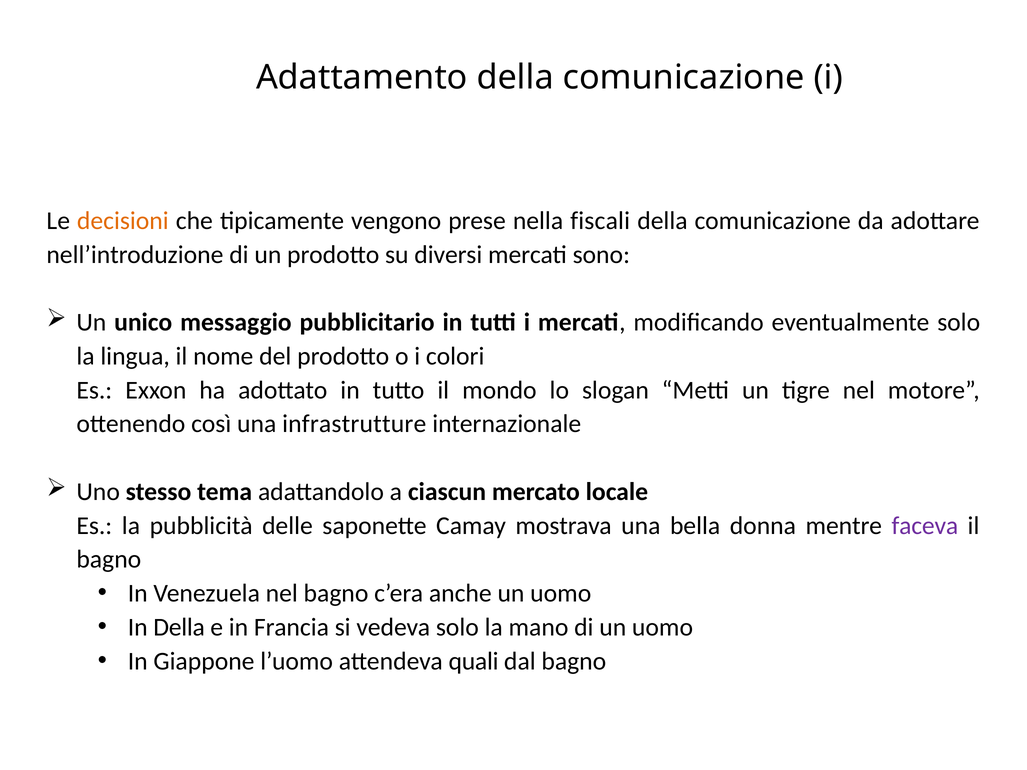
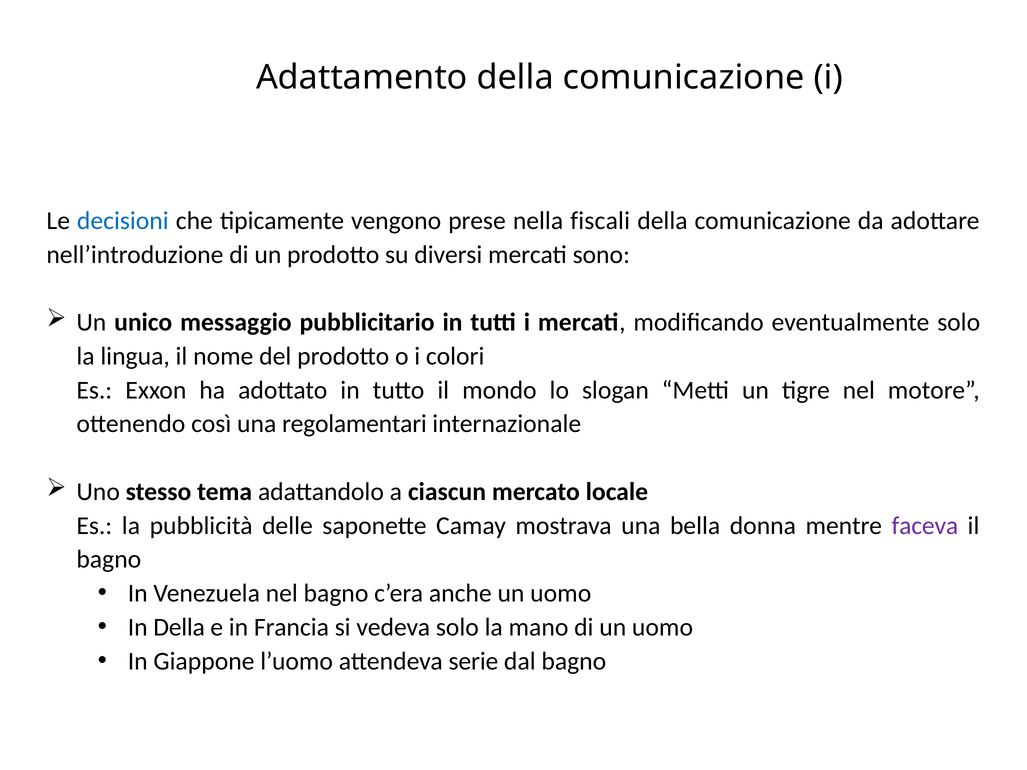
decisioni colour: orange -> blue
infrastrutture: infrastrutture -> regolamentari
quali: quali -> serie
